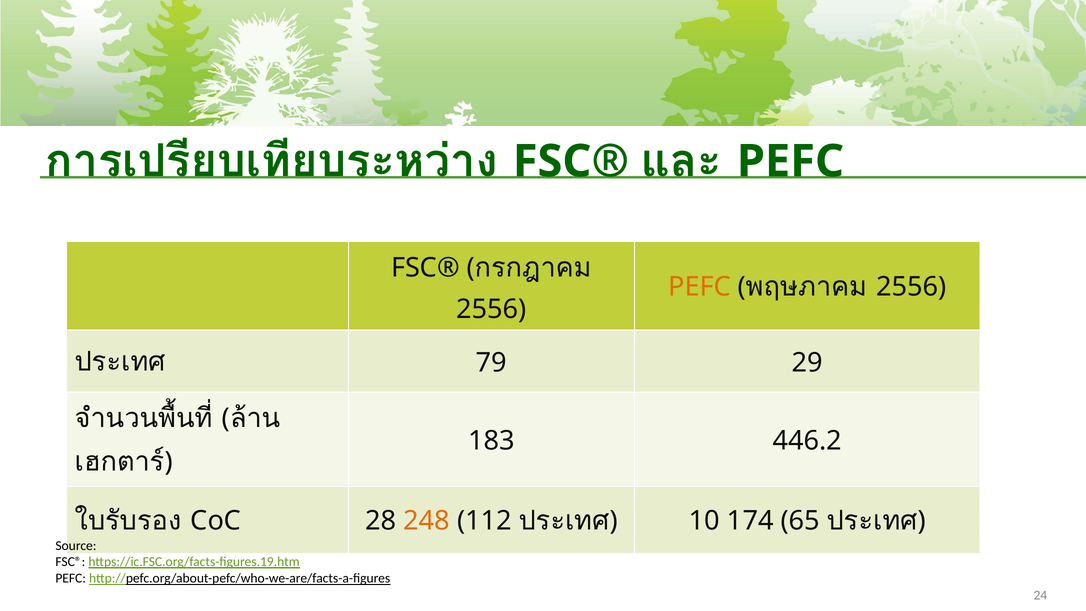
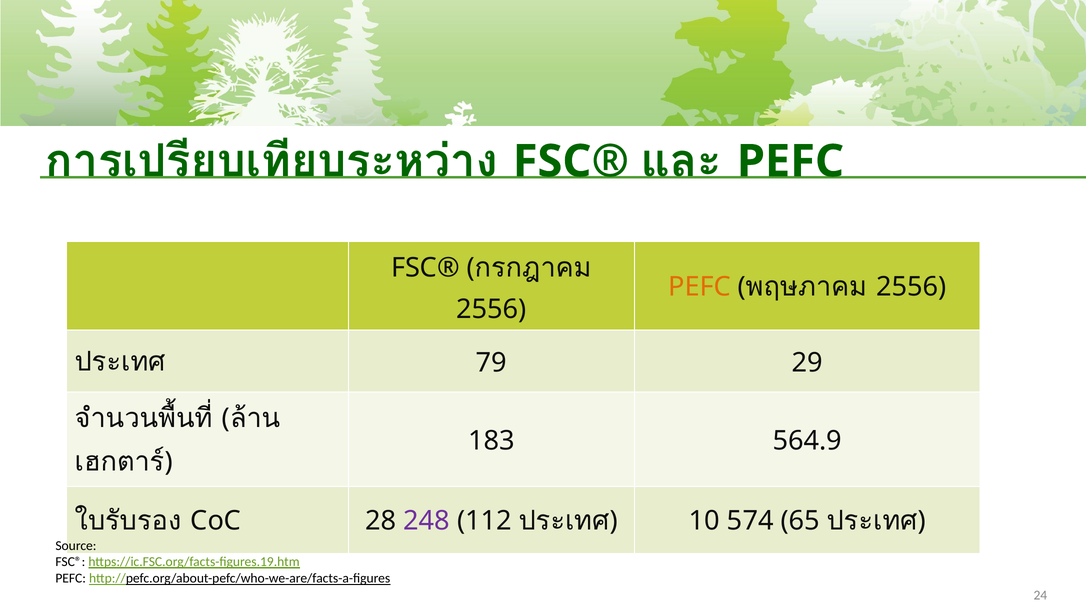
446.2: 446.2 -> 564.9
248 colour: orange -> purple
174: 174 -> 574
